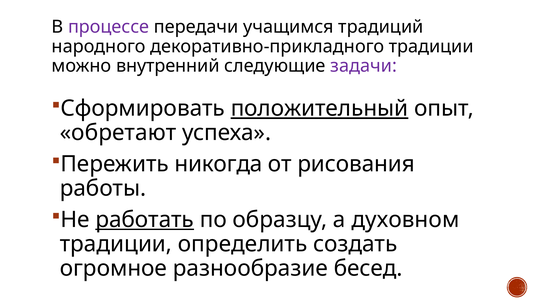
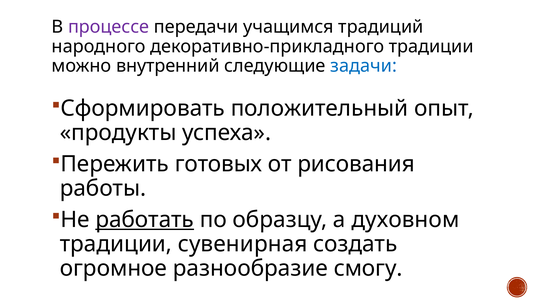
задачи colour: purple -> blue
положительный underline: present -> none
обретают: обретают -> продукты
никогда: никогда -> готовых
определить: определить -> сувенирная
бесед: бесед -> смогу
